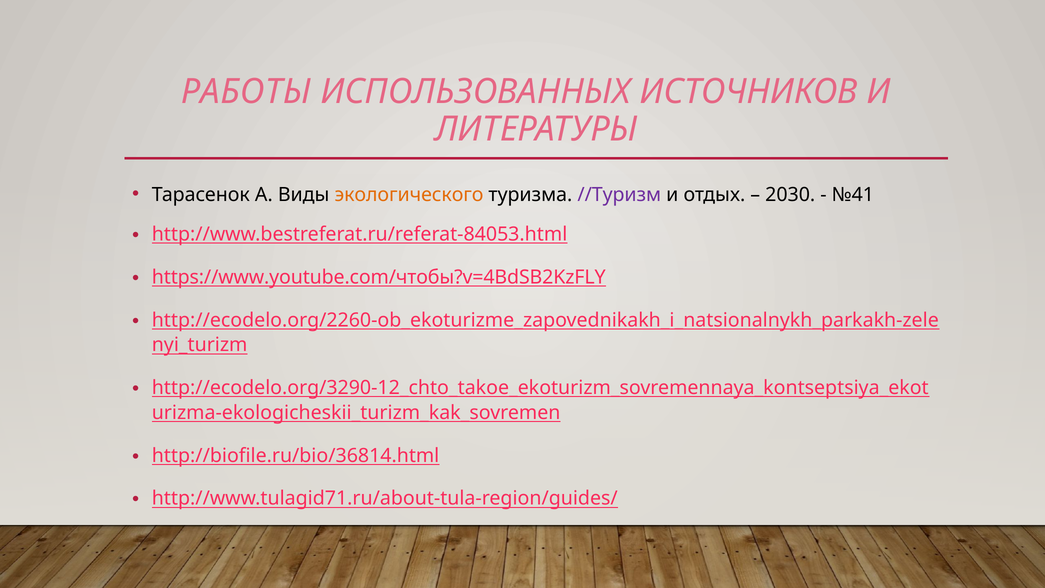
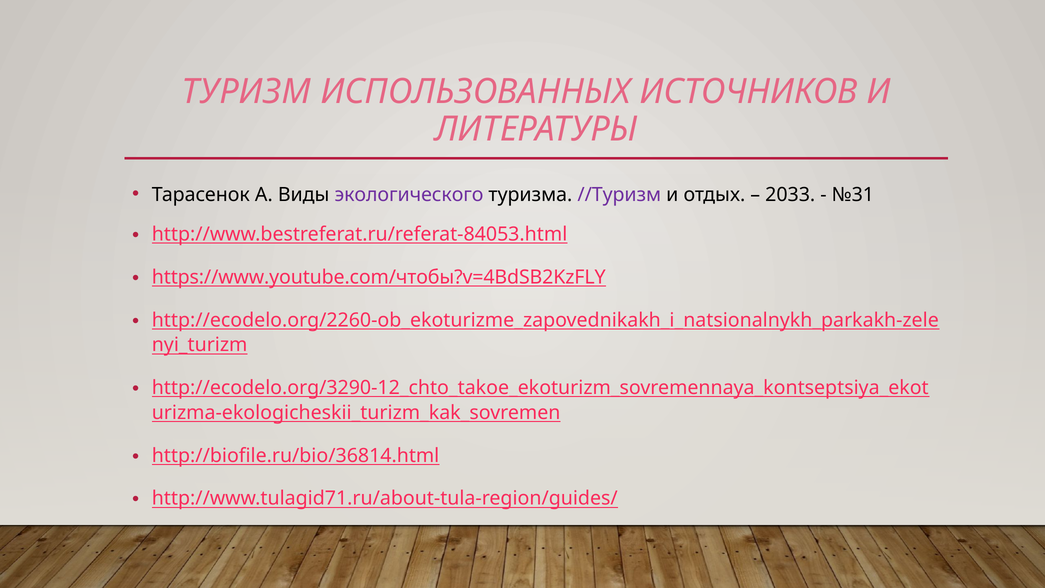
РАБОТЫ: РАБОТЫ -> ТУРИЗМ
экологического colour: orange -> purple
2030: 2030 -> 2033
№41: №41 -> №31
